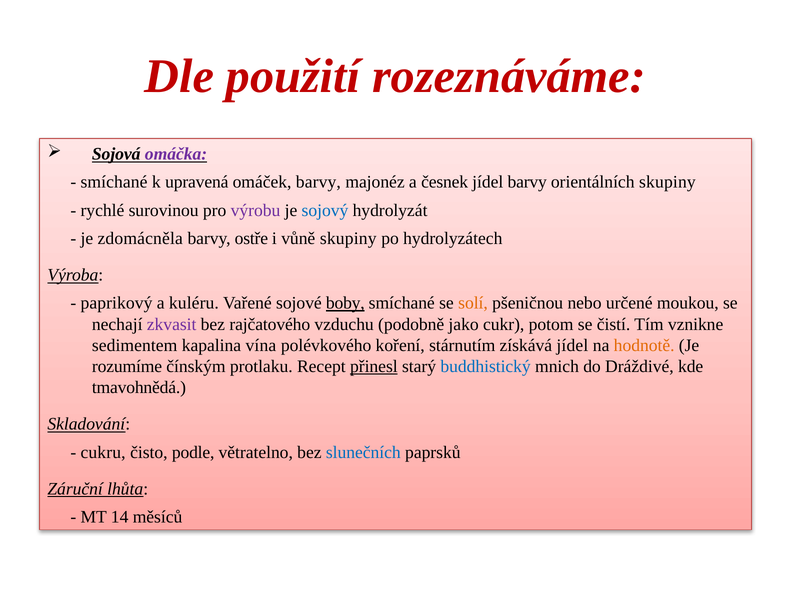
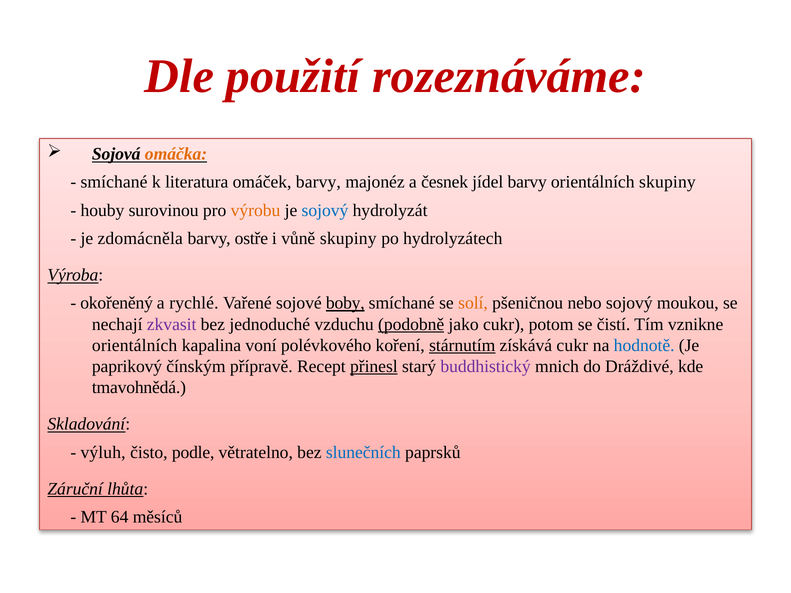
omáčka colour: purple -> orange
upravená: upravená -> literatura
rychlé: rychlé -> houby
výrobu colour: purple -> orange
paprikový: paprikový -> okořeněný
kuléru: kuléru -> rychlé
nebo určené: určené -> sojový
rajčatového: rajčatového -> jednoduché
podobně underline: none -> present
sedimentem at (135, 345): sedimentem -> orientálních
vína: vína -> voní
stárnutím underline: none -> present
získává jídel: jídel -> cukr
hodnotě colour: orange -> blue
rozumíme: rozumíme -> paprikový
protlaku: protlaku -> přípravě
buddhistický colour: blue -> purple
cukru: cukru -> výluh
14: 14 -> 64
